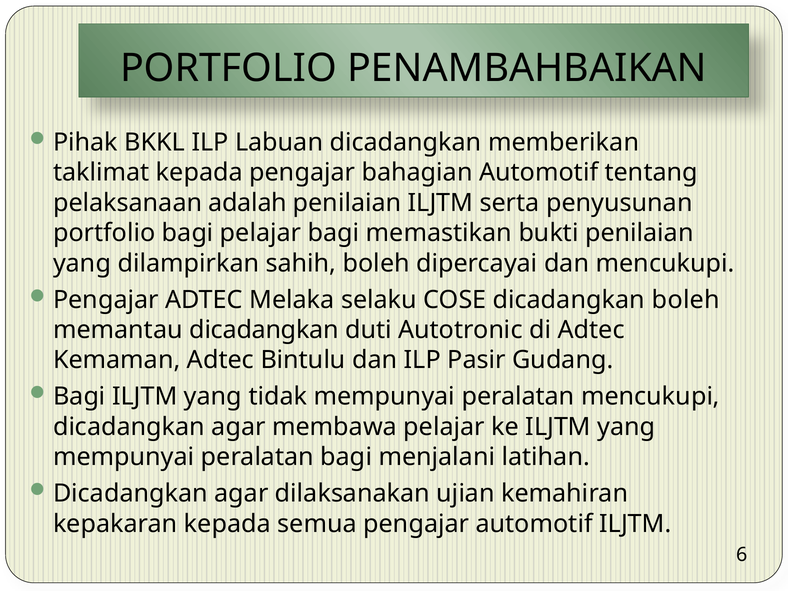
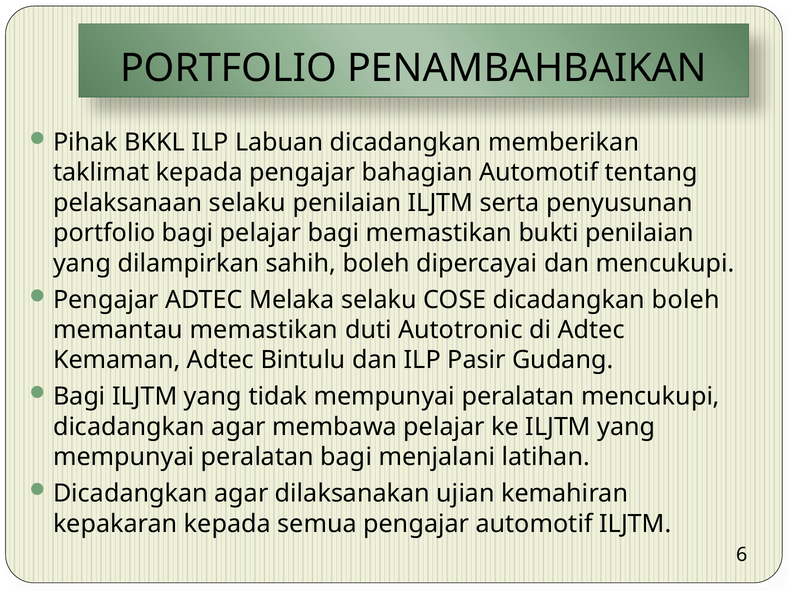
pelaksanaan adalah: adalah -> selaku
memantau dicadangkan: dicadangkan -> memastikan
